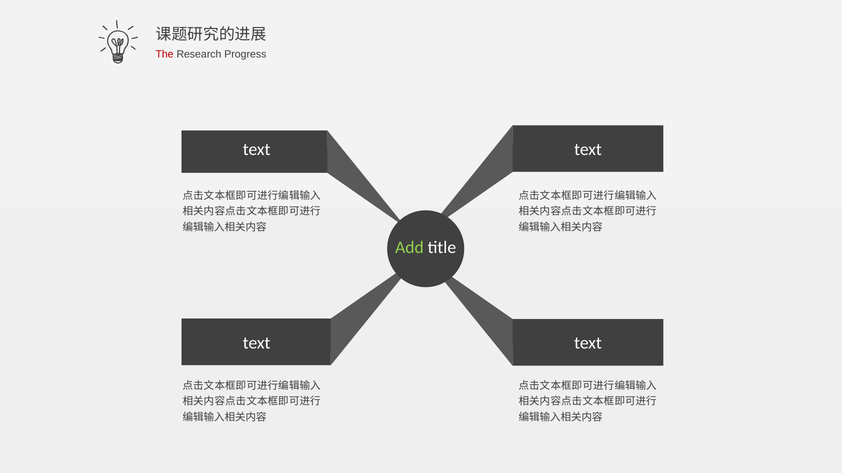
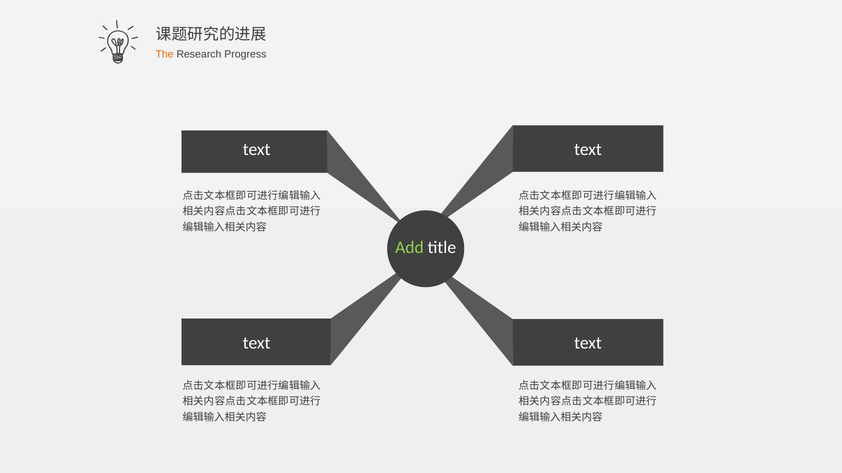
The colour: red -> orange
